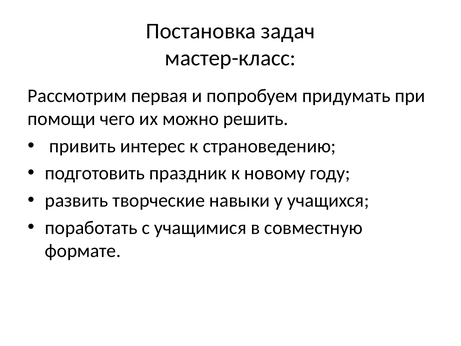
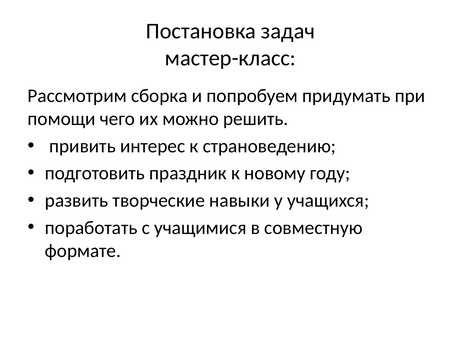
первая: первая -> сборка
